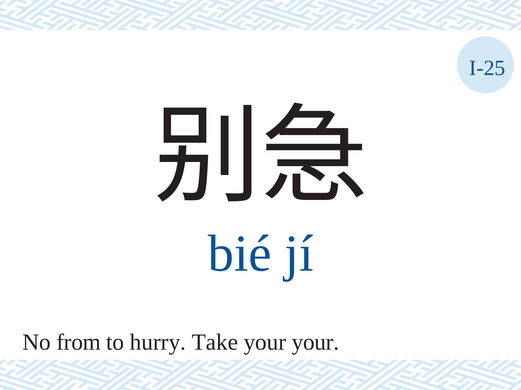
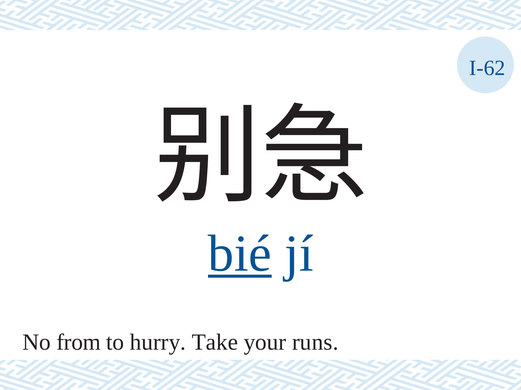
I-25: I-25 -> I-62
bié underline: none -> present
your your: your -> runs
